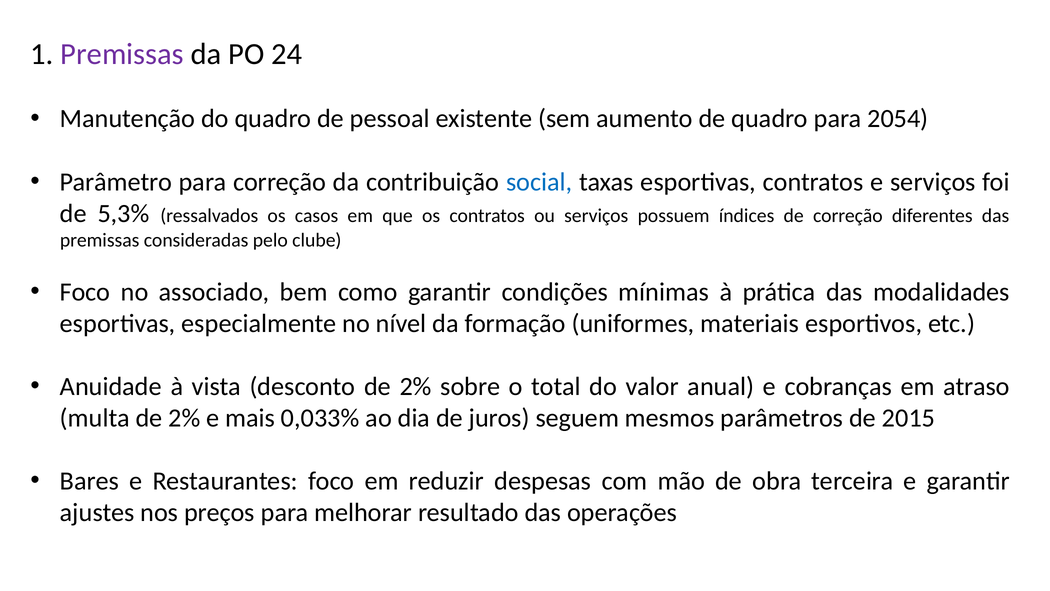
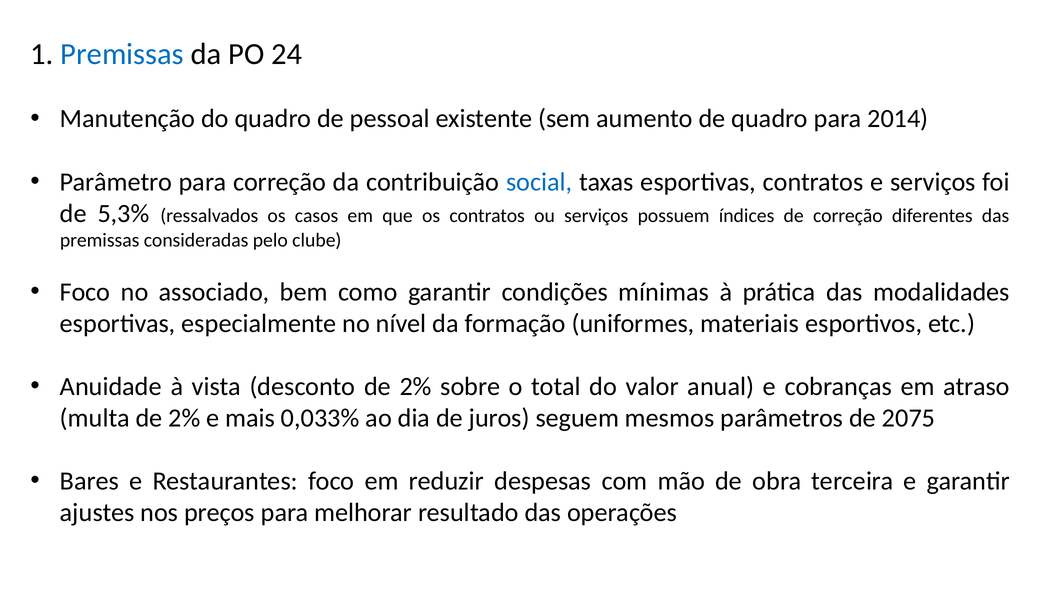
Premissas at (122, 54) colour: purple -> blue
2054: 2054 -> 2014
2015: 2015 -> 2075
